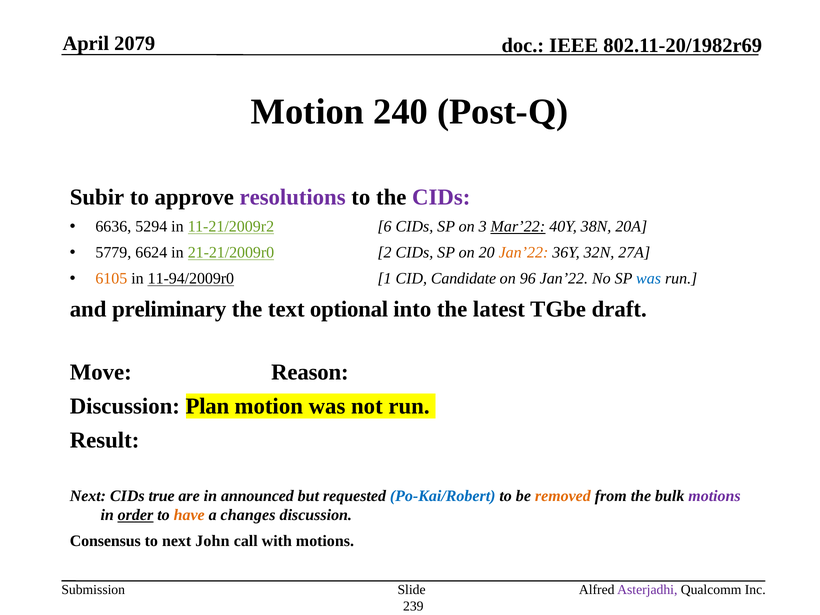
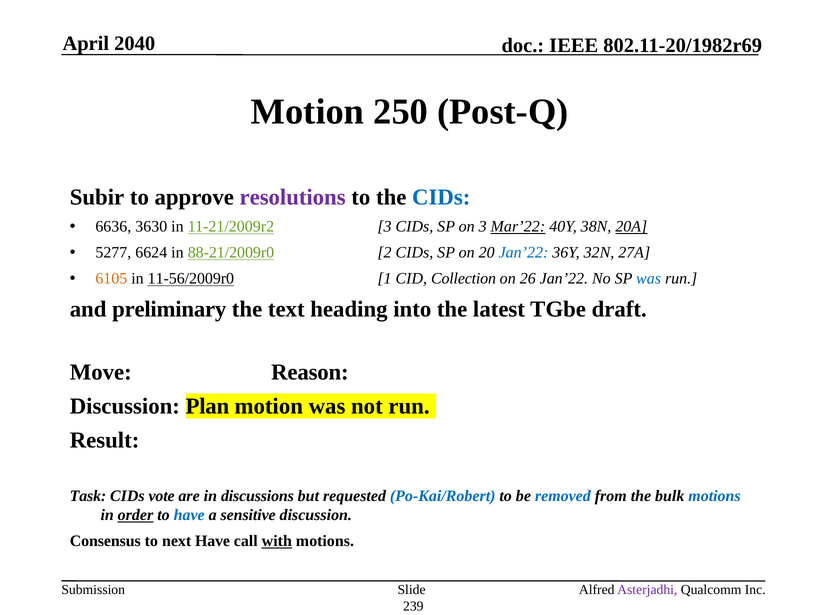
2079: 2079 -> 2040
240: 240 -> 250
CIDs at (441, 197) colour: purple -> blue
5294: 5294 -> 3630
11-21/2009r2 6: 6 -> 3
20A underline: none -> present
5779: 5779 -> 5277
21-21/2009r0: 21-21/2009r0 -> 88-21/2009r0
Jan’22 at (523, 253) colour: orange -> blue
11-94/2009r0: 11-94/2009r0 -> 11-56/2009r0
Candidate: Candidate -> Collection
96: 96 -> 26
optional: optional -> heading
Next at (88, 496): Next -> Task
true: true -> vote
announced: announced -> discussions
removed colour: orange -> blue
motions at (715, 496) colour: purple -> blue
have at (189, 515) colour: orange -> blue
changes: changes -> sensitive
next John: John -> Have
with underline: none -> present
